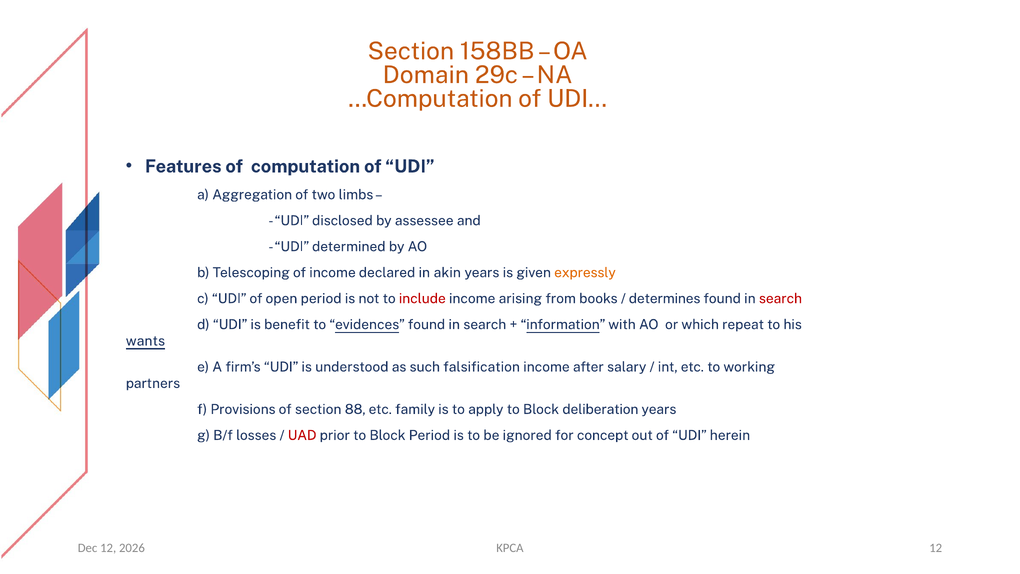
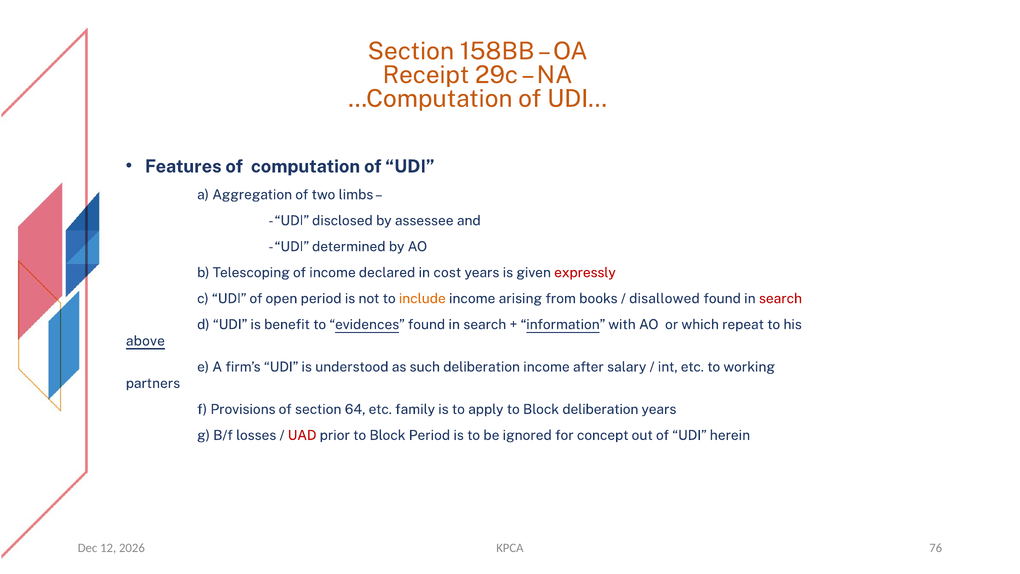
Domain: Domain -> Receipt
akin: akin -> cost
expressly colour: orange -> red
include colour: red -> orange
determines: determines -> disallowed
wants: wants -> above
such falsification: falsification -> deliberation
88: 88 -> 64
KPCA 12: 12 -> 76
